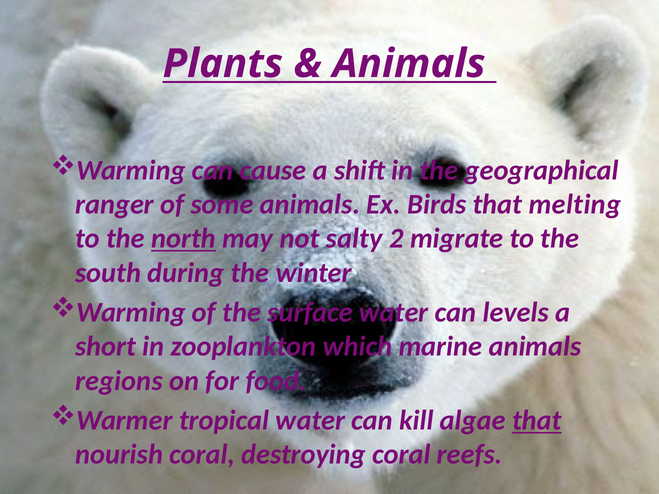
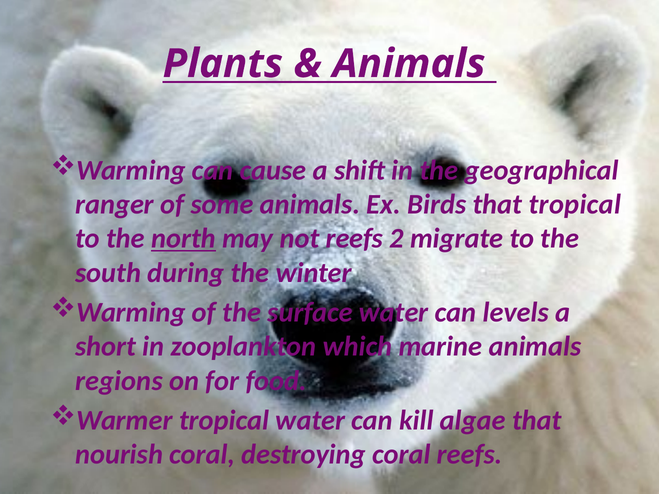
that melting: melting -> tropical
not salty: salty -> reefs
that at (537, 421) underline: present -> none
